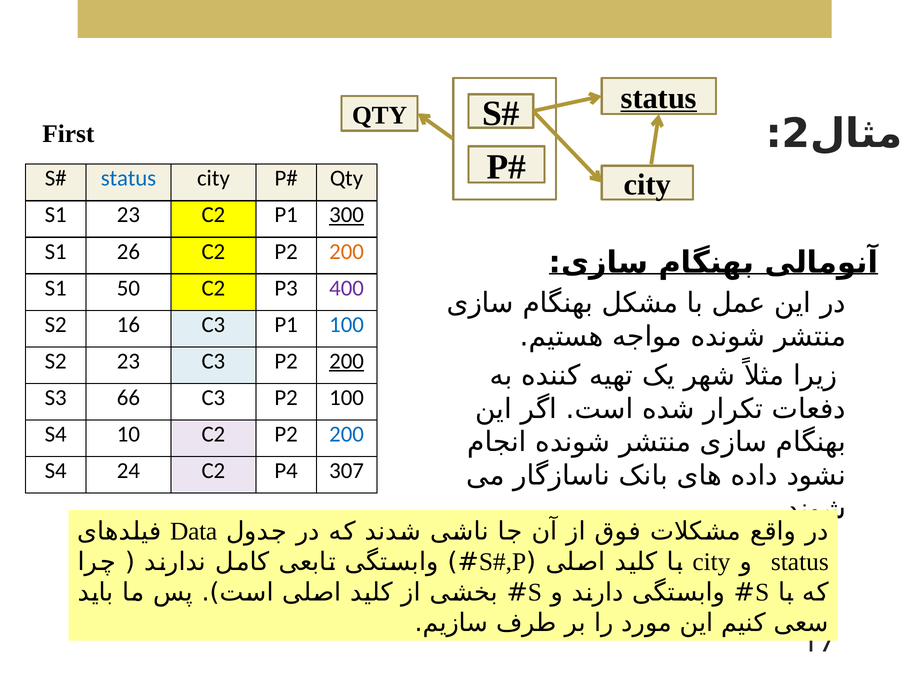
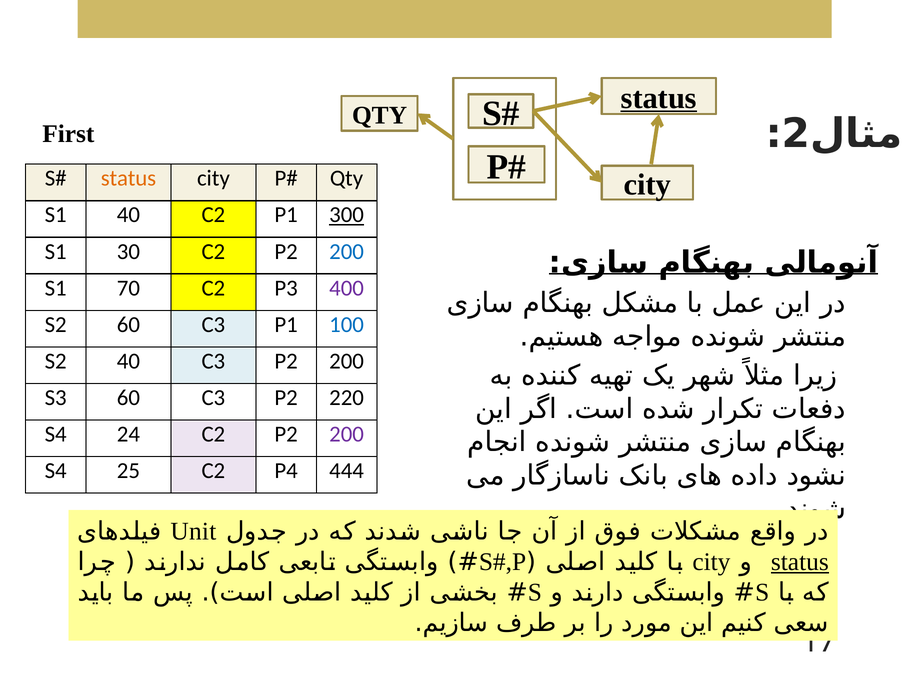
status at (128, 179) colour: blue -> orange
S1 23: 23 -> 40
26: 26 -> 30
200 at (347, 252) colour: orange -> blue
50: 50 -> 70
S2 16: 16 -> 60
S2 23: 23 -> 40
200 at (347, 361) underline: present -> none
S3 66: 66 -> 60
P2 100: 100 -> 220
10: 10 -> 24
200 at (347, 434) colour: blue -> purple
24: 24 -> 25
307: 307 -> 444
Data: Data -> Unit
status at (800, 562) underline: none -> present
